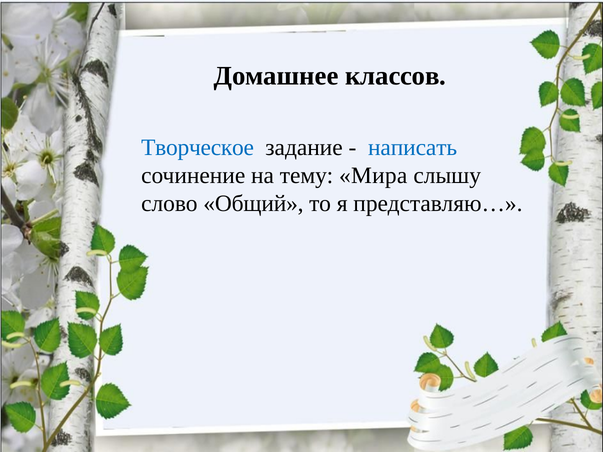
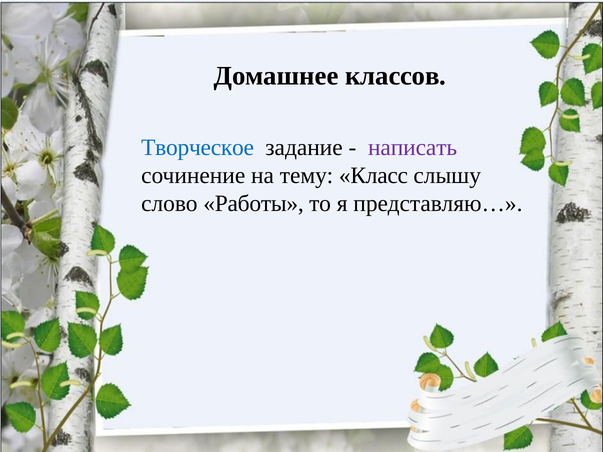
написать colour: blue -> purple
Мира: Мира -> Класс
Общий: Общий -> Работы
